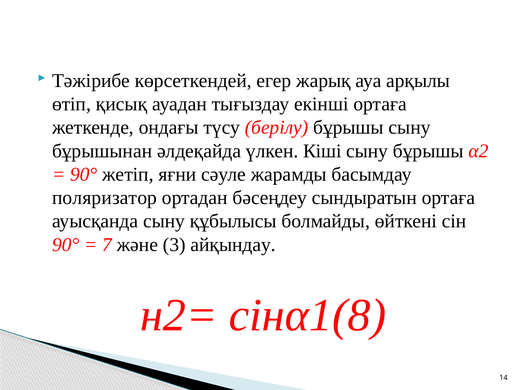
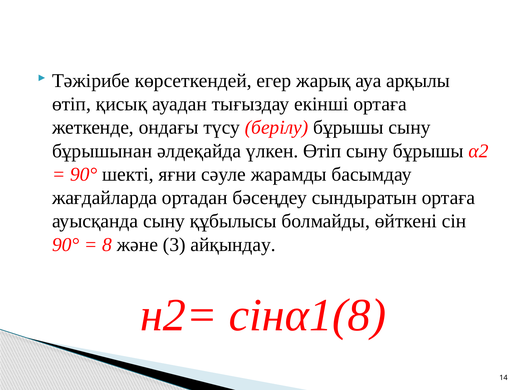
үлкен Кіші: Кіші -> Өтіп
жетіп: жетіп -> шекті
поляризатор: поляризатор -> жағдайларда
7: 7 -> 8
